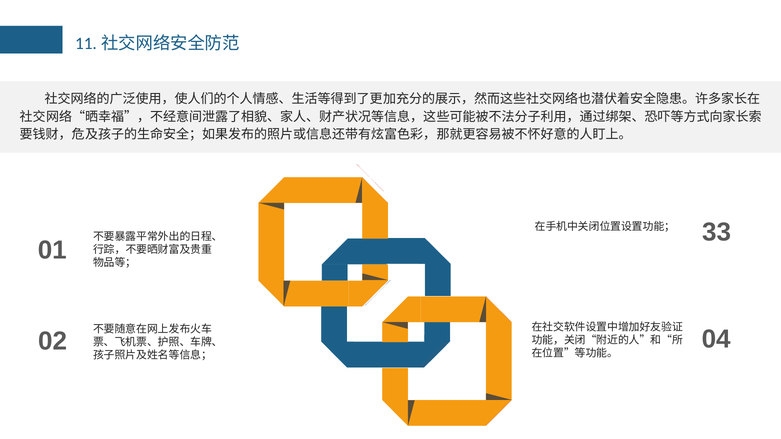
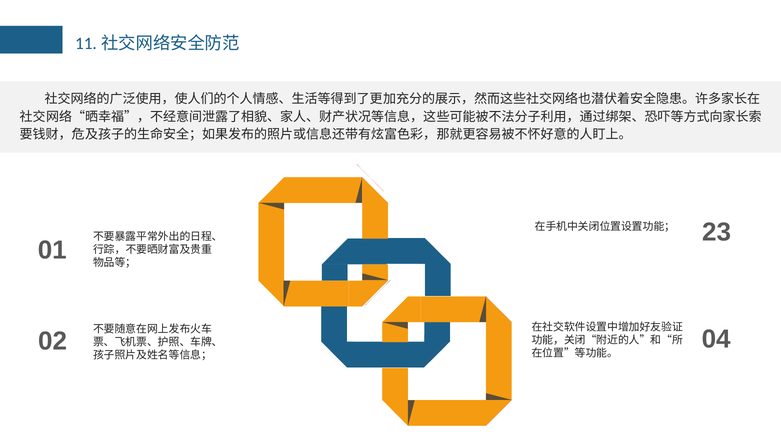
33: 33 -> 23
